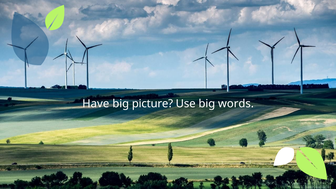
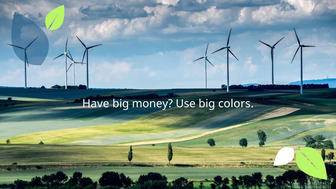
picture: picture -> money
words: words -> colors
